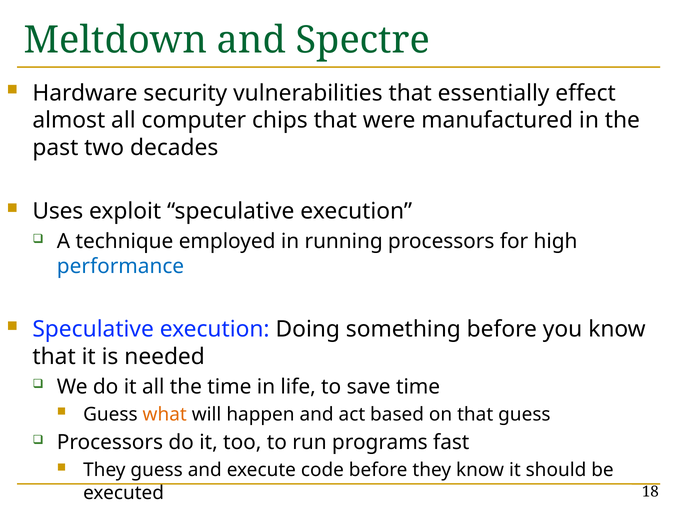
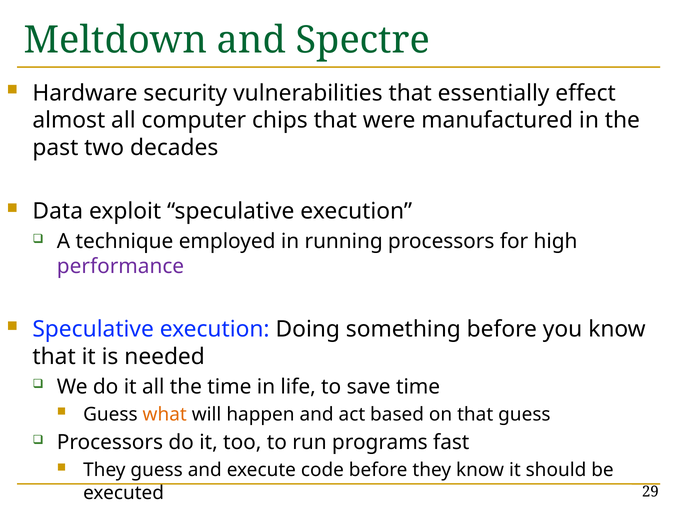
Uses: Uses -> Data
performance colour: blue -> purple
18: 18 -> 29
